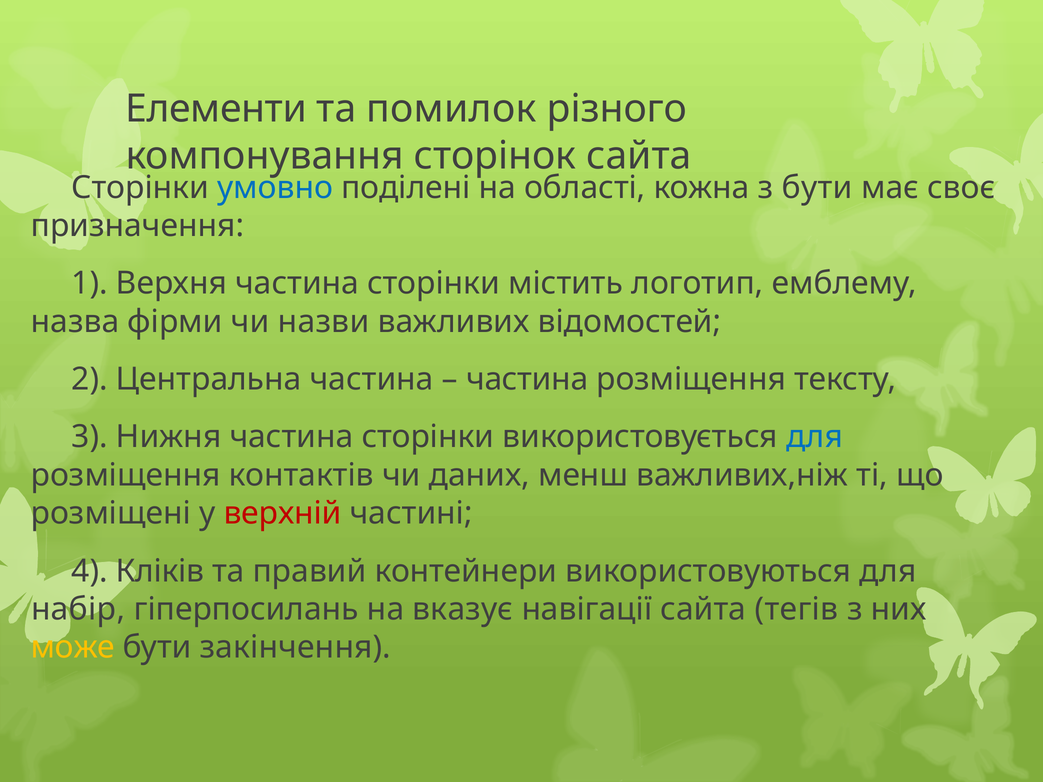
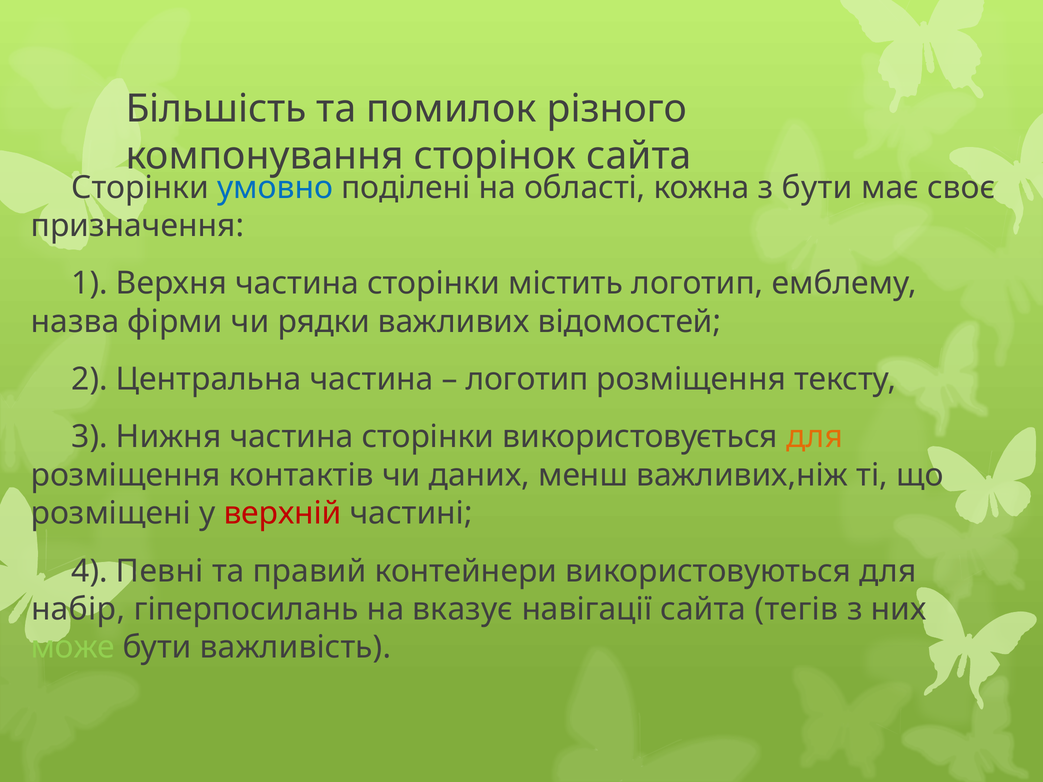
Елементи: Елементи -> Більшість
назви: назви -> рядки
частина at (527, 379): частина -> логотип
для at (814, 437) colour: blue -> orange
Кліків: Кліків -> Певні
може colour: yellow -> light green
закінчення: закінчення -> важливість
